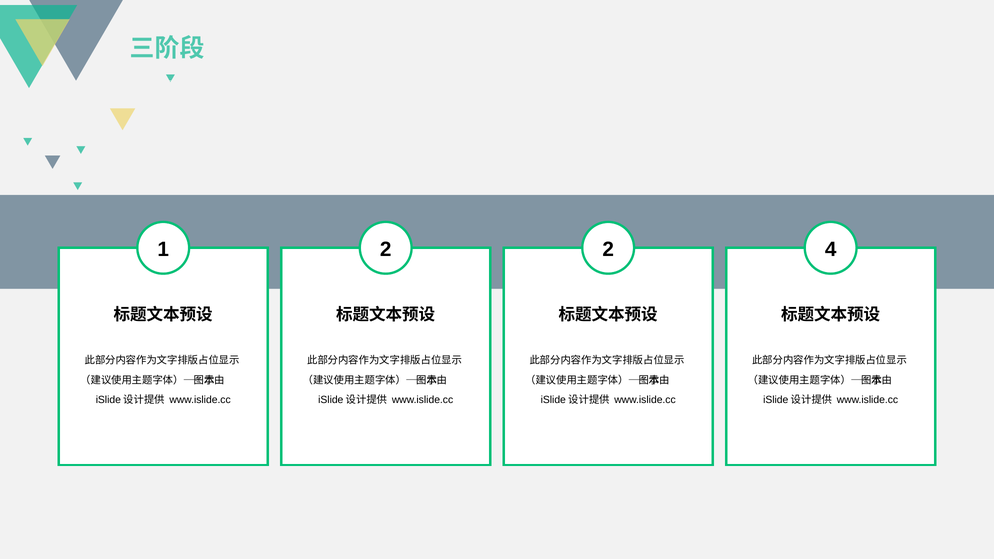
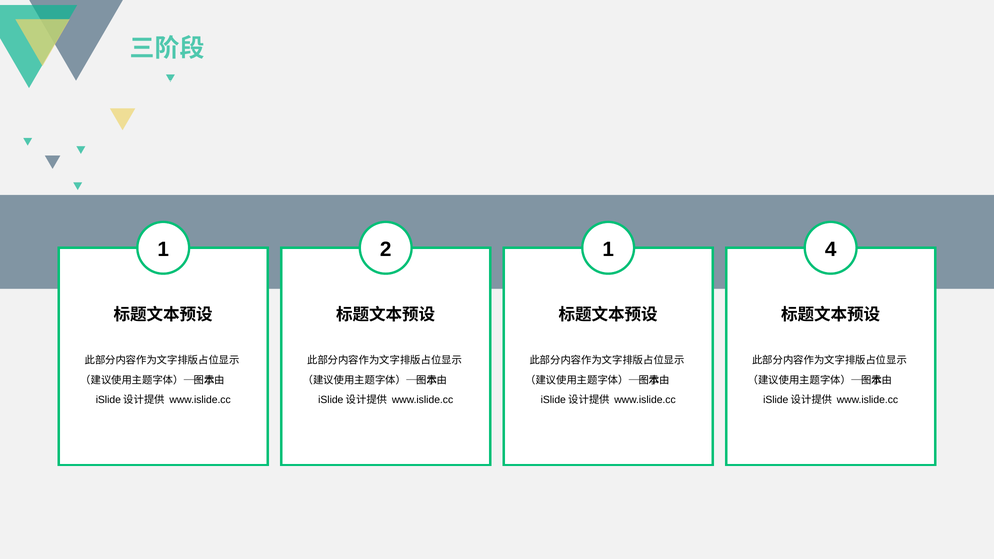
2 2: 2 -> 1
